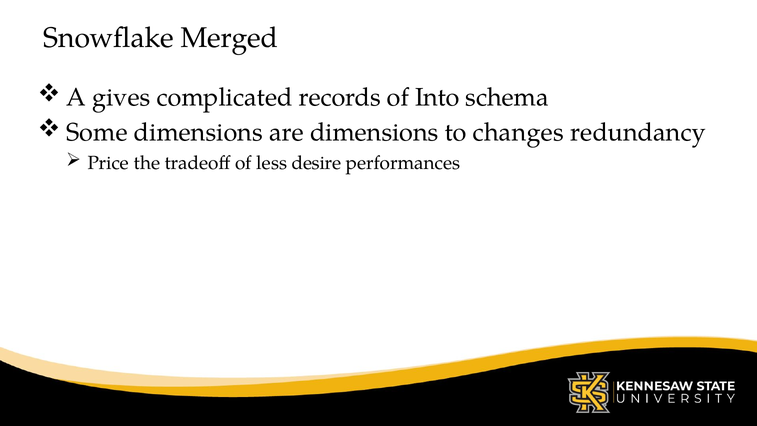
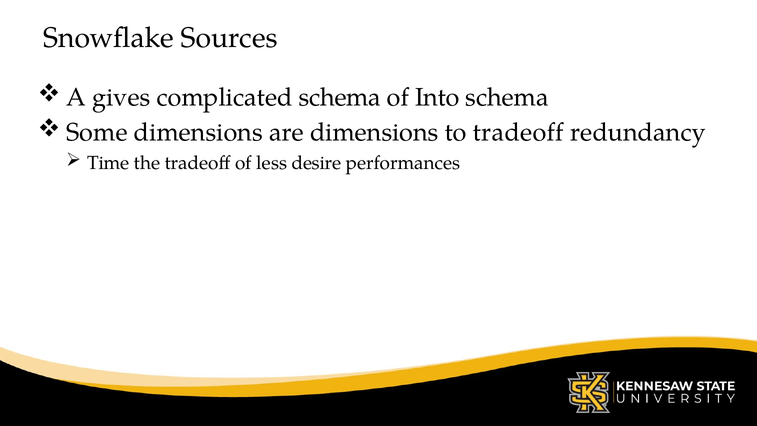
Merged: Merged -> Sources
complicated records: records -> schema
to changes: changes -> tradeoff
Price: Price -> Time
